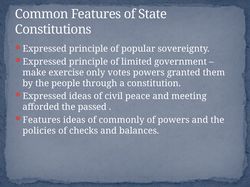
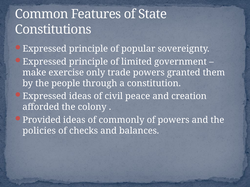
votes: votes -> trade
meeting: meeting -> creation
passed: passed -> colony
Features at (42, 120): Features -> Provided
